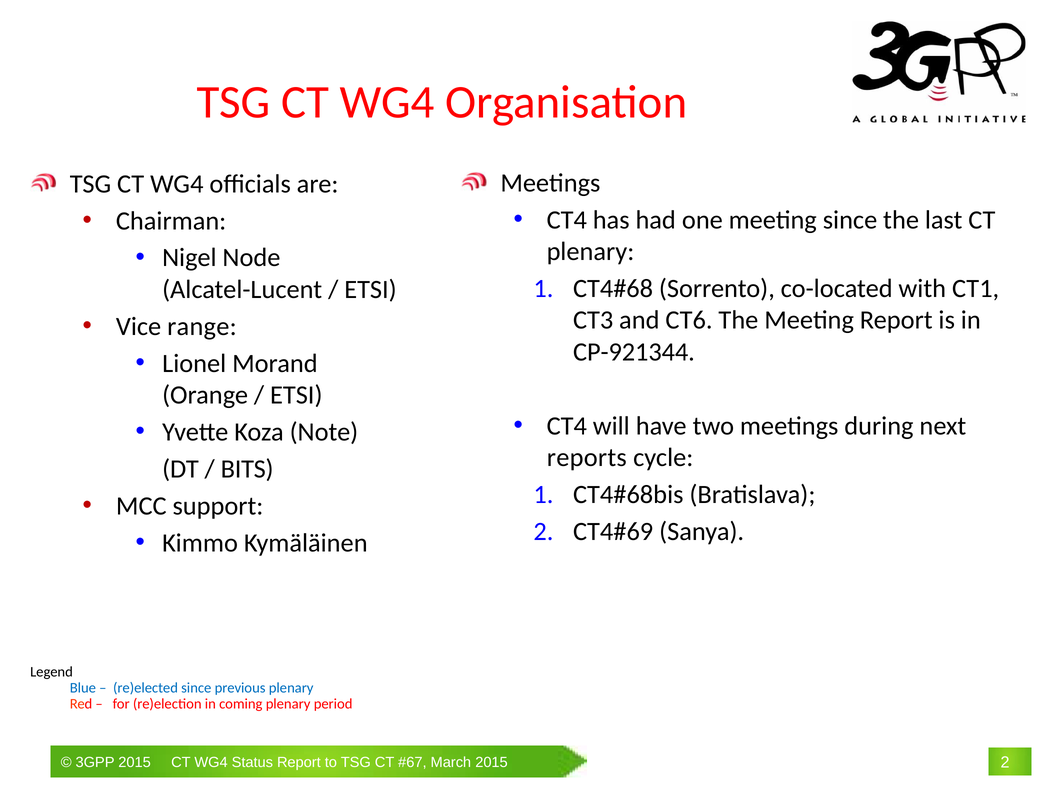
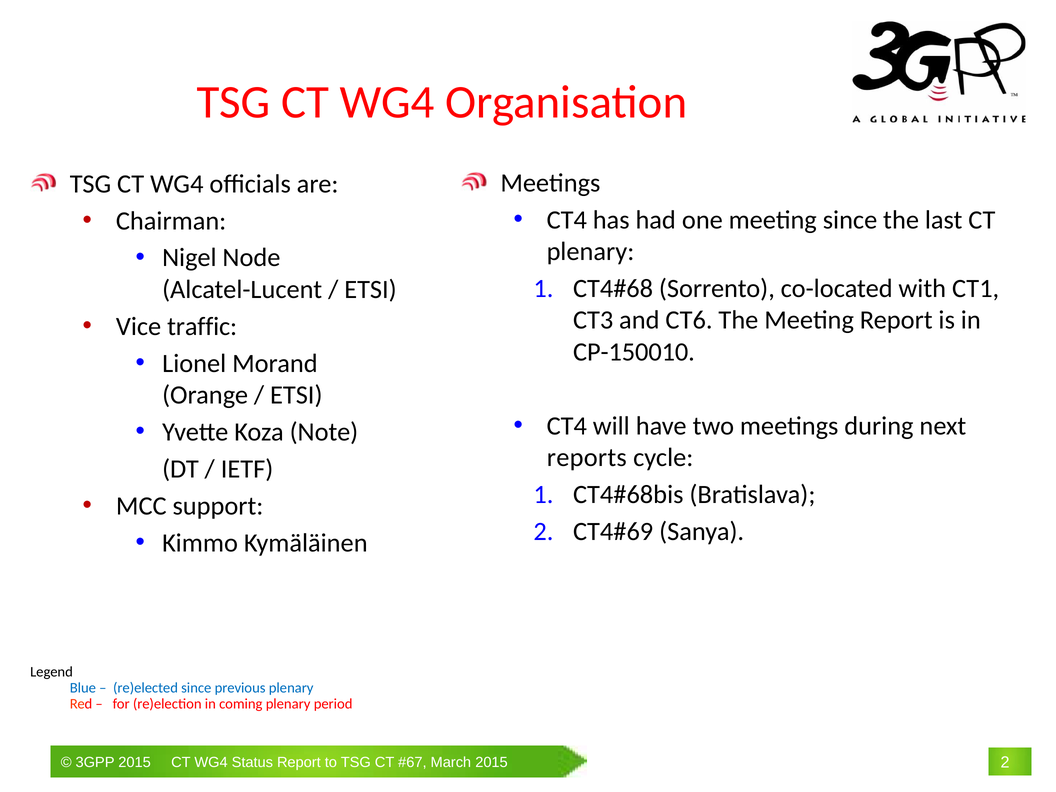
range: range -> traffic
CP-921344: CP-921344 -> CP-150010
BITS: BITS -> IETF
